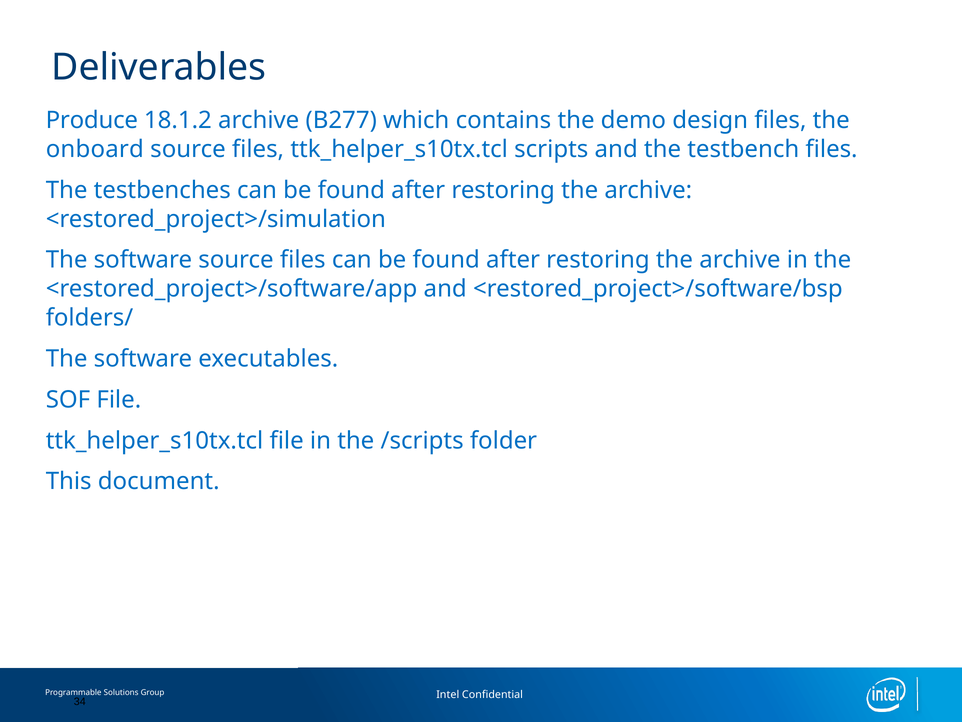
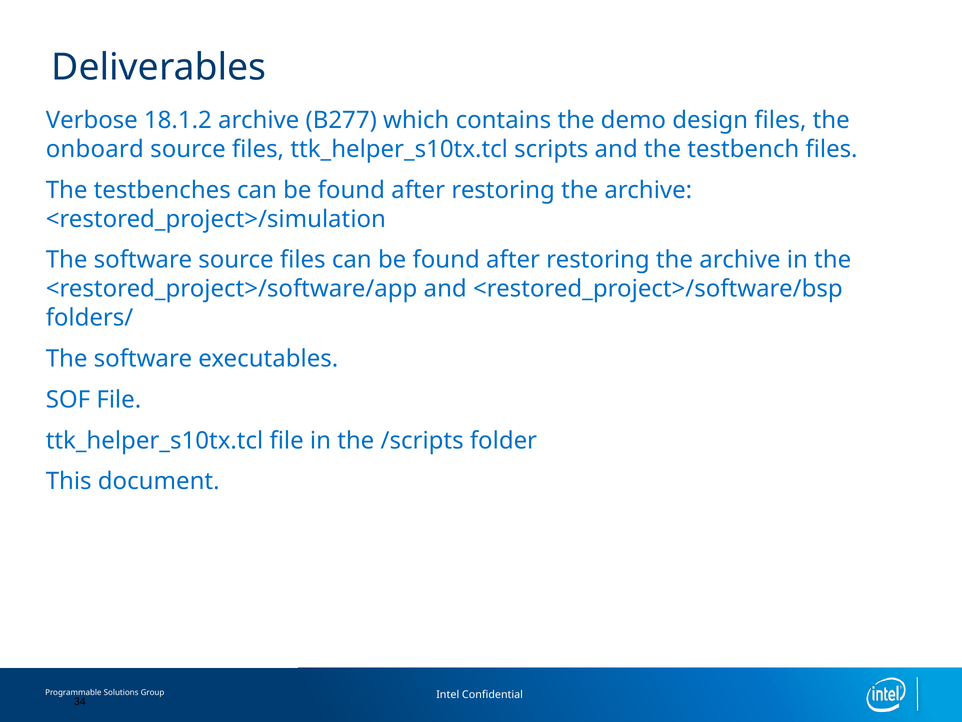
Produce: Produce -> Verbose
